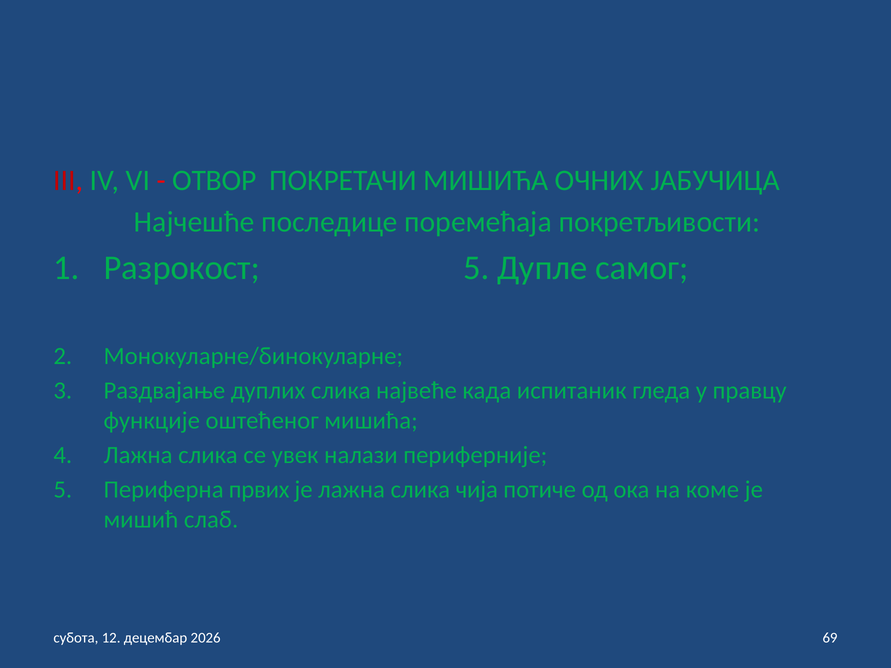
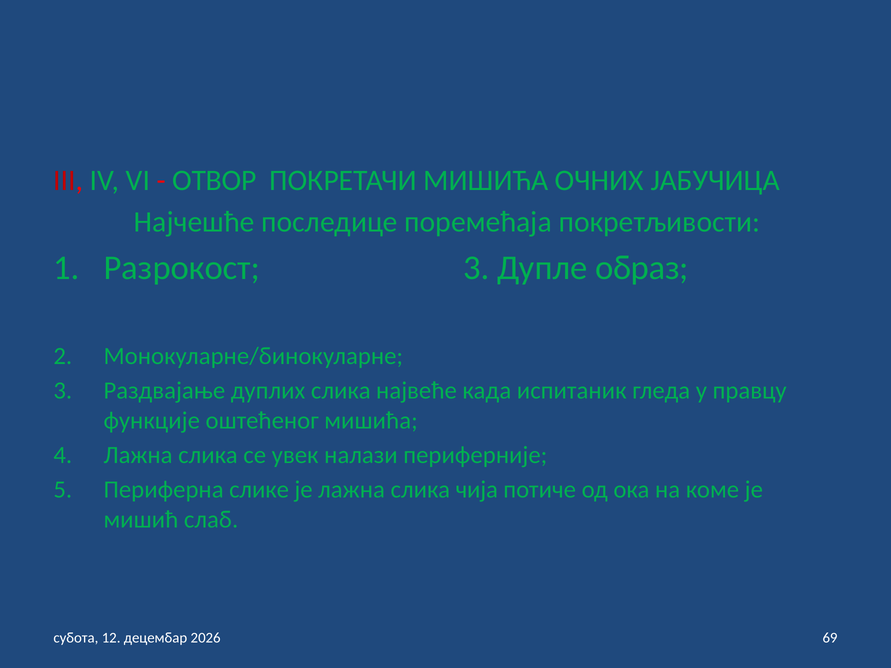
Разрокост 5: 5 -> 3
самог: самог -> образ
првих: првих -> слике
